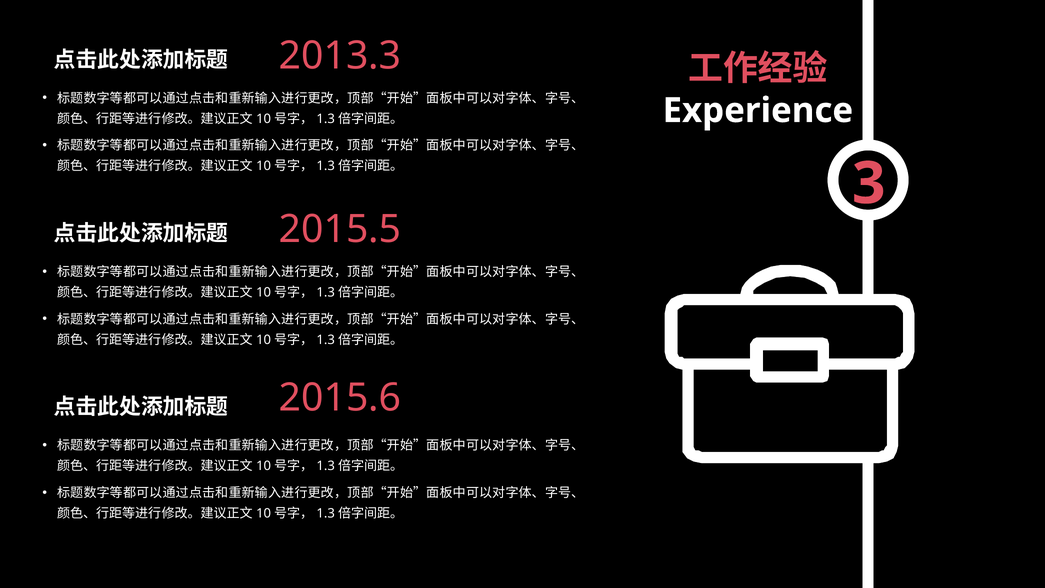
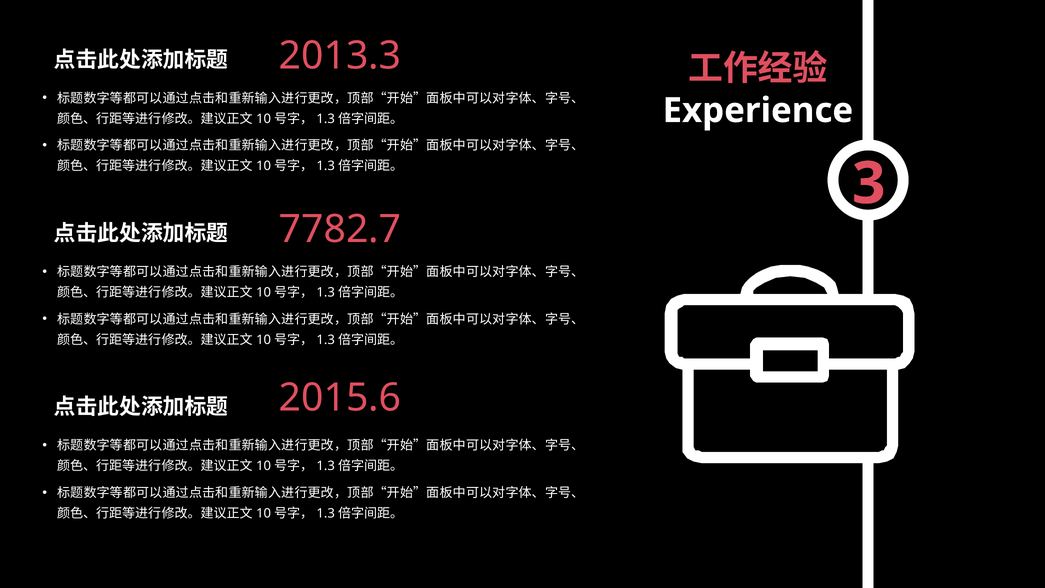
2015.5: 2015.5 -> 7782.7
